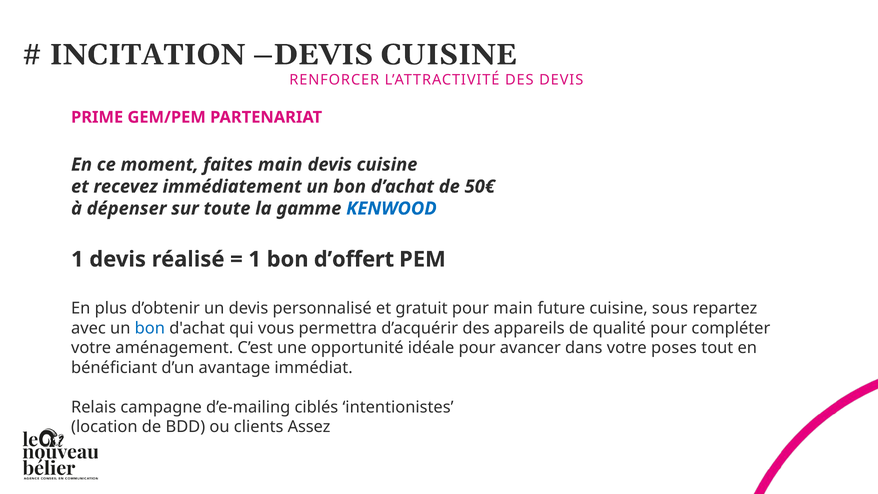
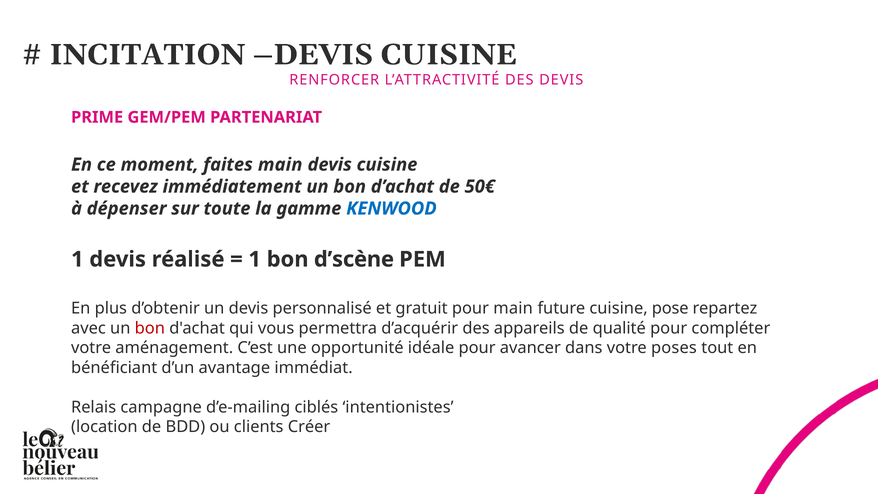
d’offert: d’offert -> d’scène
sous: sous -> pose
bon at (150, 328) colour: blue -> red
Assez: Assez -> Créer
